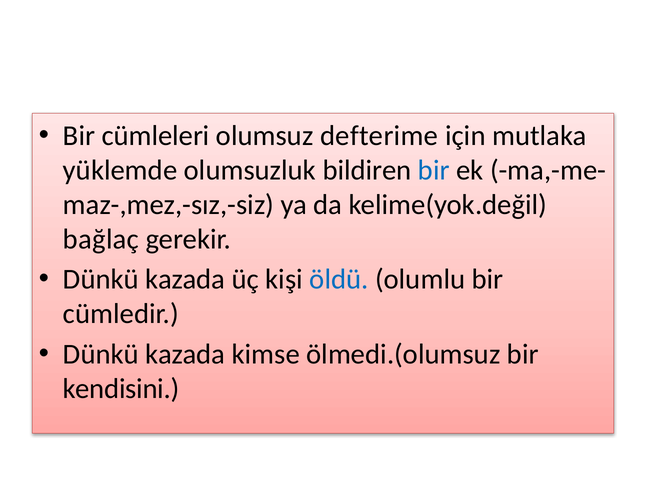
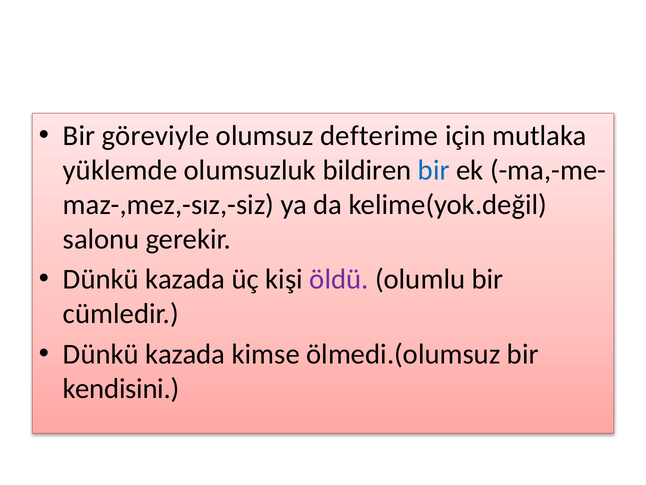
cümleleri: cümleleri -> göreviyle
bağlaç: bağlaç -> salonu
öldü colour: blue -> purple
